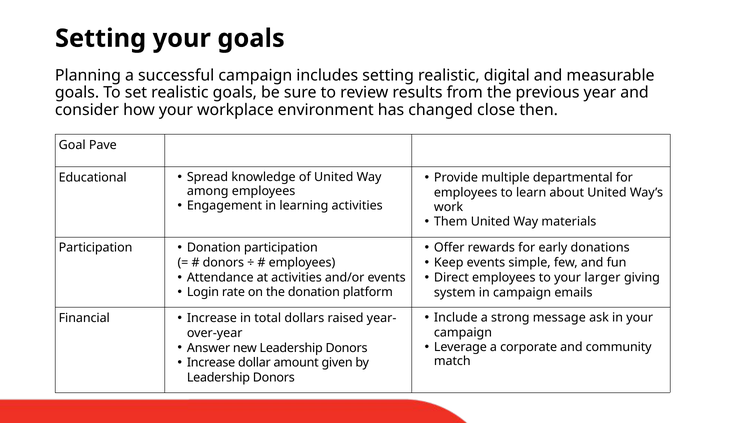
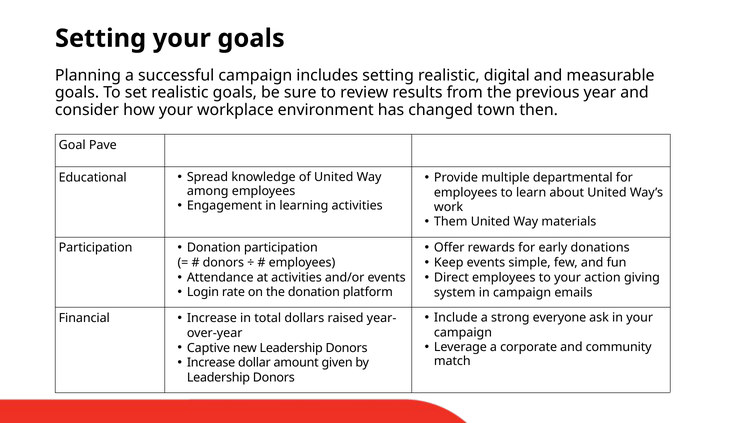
close: close -> town
larger: larger -> action
message: message -> everyone
Answer: Answer -> Captive
